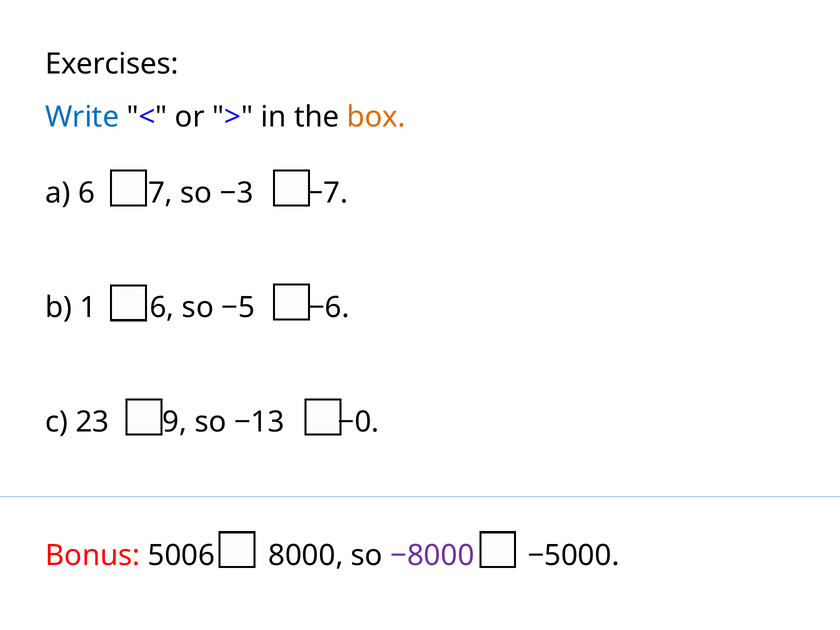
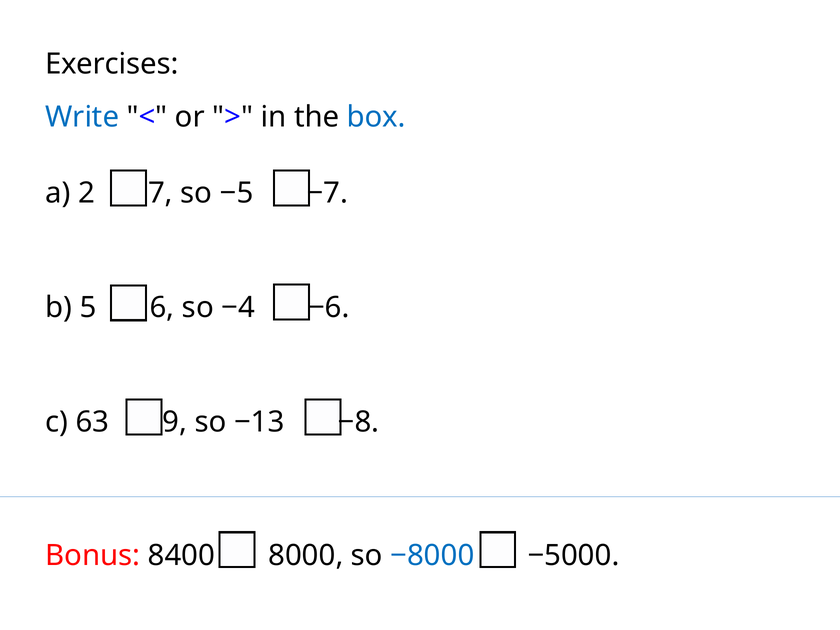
box colour: orange -> blue
a 6: 6 -> 2
−3: −3 -> −5
1: 1 -> 5
−5: −5 -> −4
23: 23 -> 63
−0: −0 -> −8
5006: 5006 -> 8400
−8000 colour: purple -> blue
